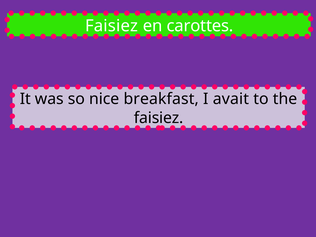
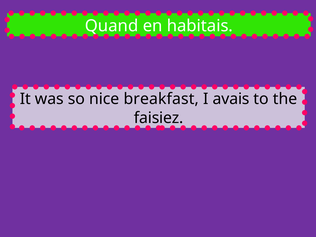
Faisiez at (112, 26): Faisiez -> Quand
carottes: carottes -> habitais
avait: avait -> avais
